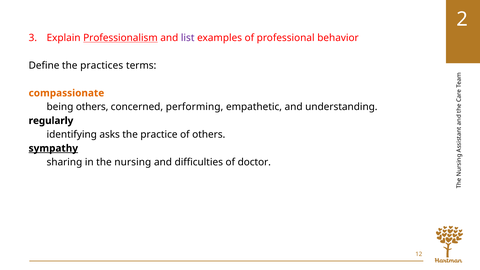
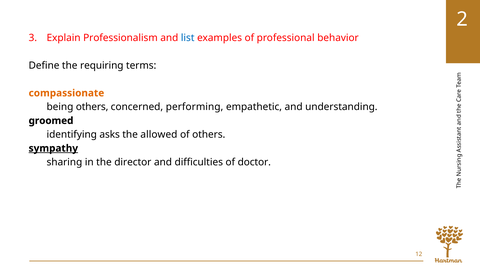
Professionalism underline: present -> none
list colour: purple -> blue
practices: practices -> requiring
regularly: regularly -> groomed
practice: practice -> allowed
nursing: nursing -> director
